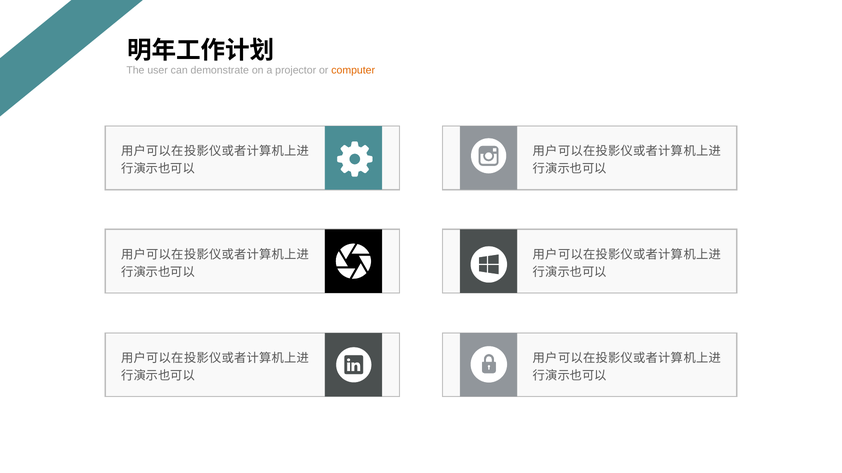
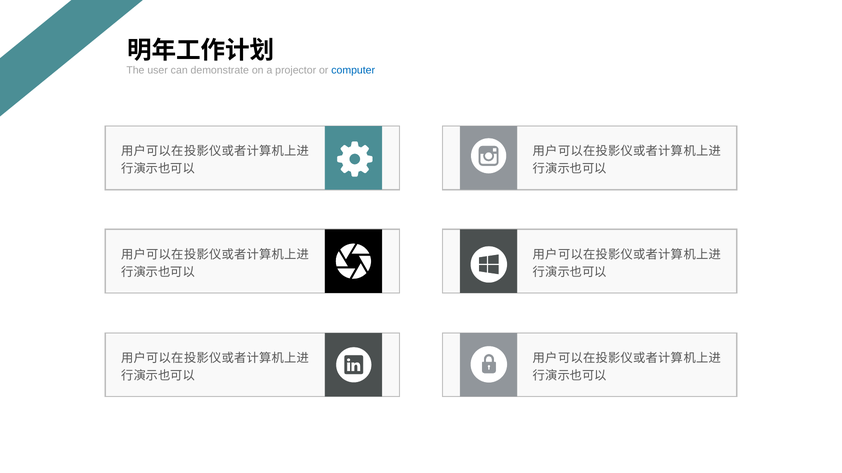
computer colour: orange -> blue
